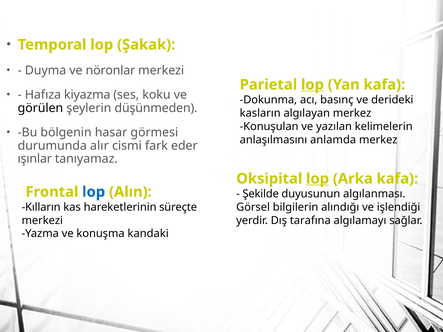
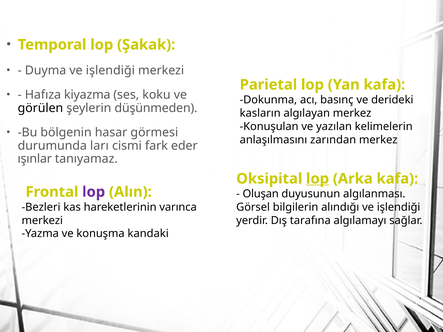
Duyma ve nöronlar: nöronlar -> işlendiği
lop at (312, 85) underline: present -> none
anlamda: anlamda -> zarından
alır: alır -> ları
lop at (94, 192) colour: blue -> purple
Şekilde: Şekilde -> Oluşan
Kılların: Kılların -> Bezleri
süreçte: süreçte -> varınca
